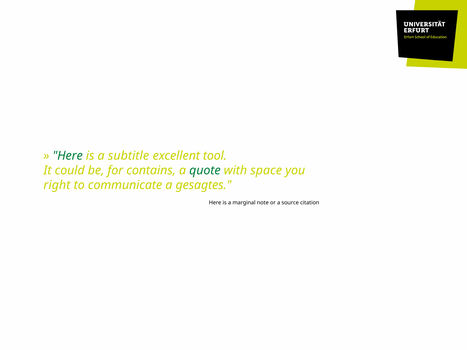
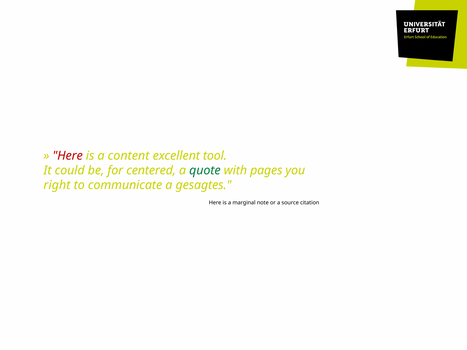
Here at (68, 156) colour: green -> red
subtitle: subtitle -> content
contains: contains -> centered
space: space -> pages
